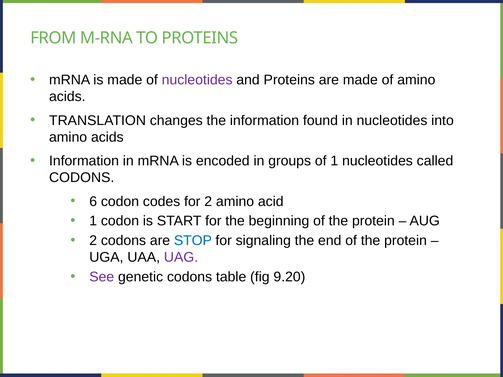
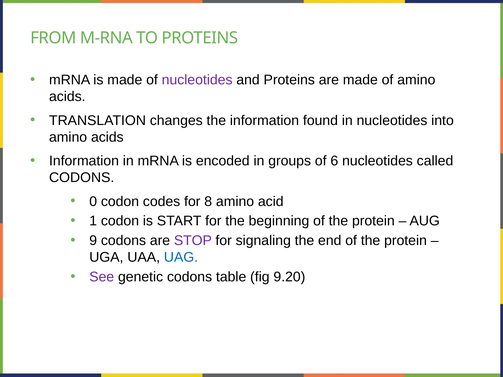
of 1: 1 -> 6
6: 6 -> 0
for 2: 2 -> 8
2 at (93, 241): 2 -> 9
STOP colour: blue -> purple
UAG colour: purple -> blue
